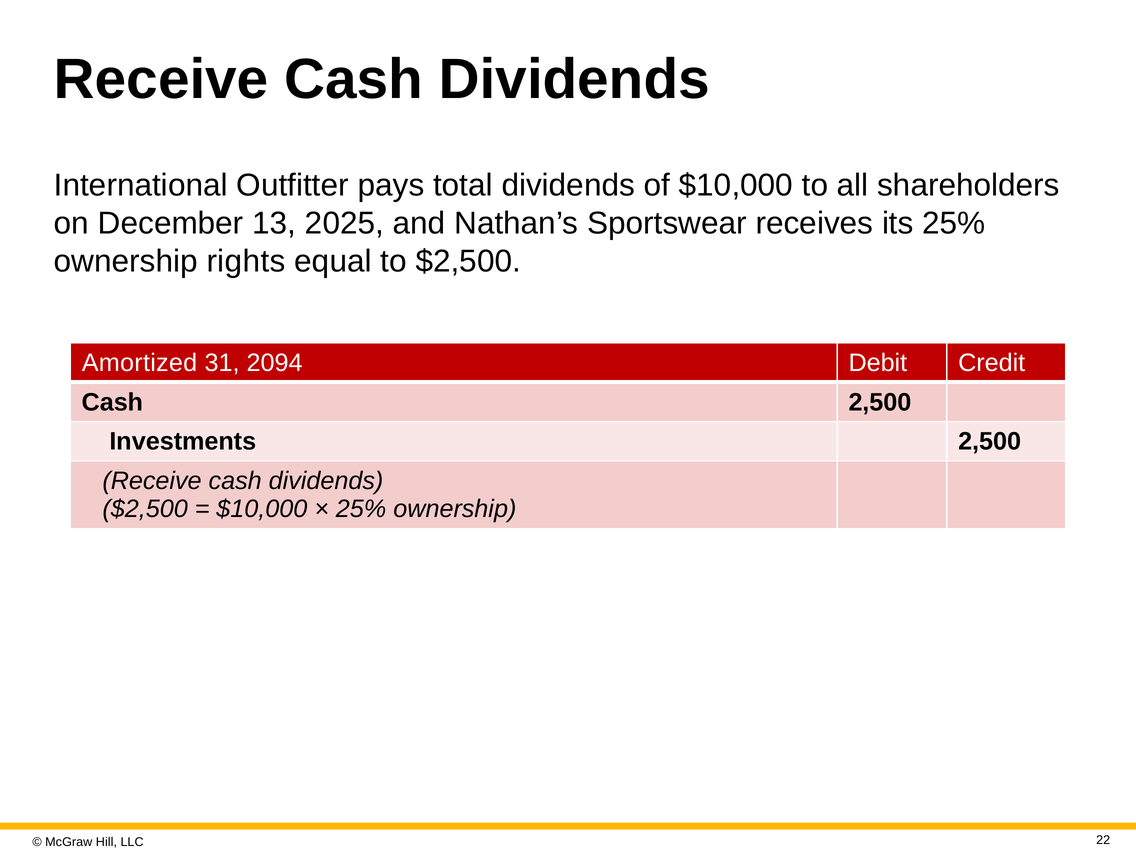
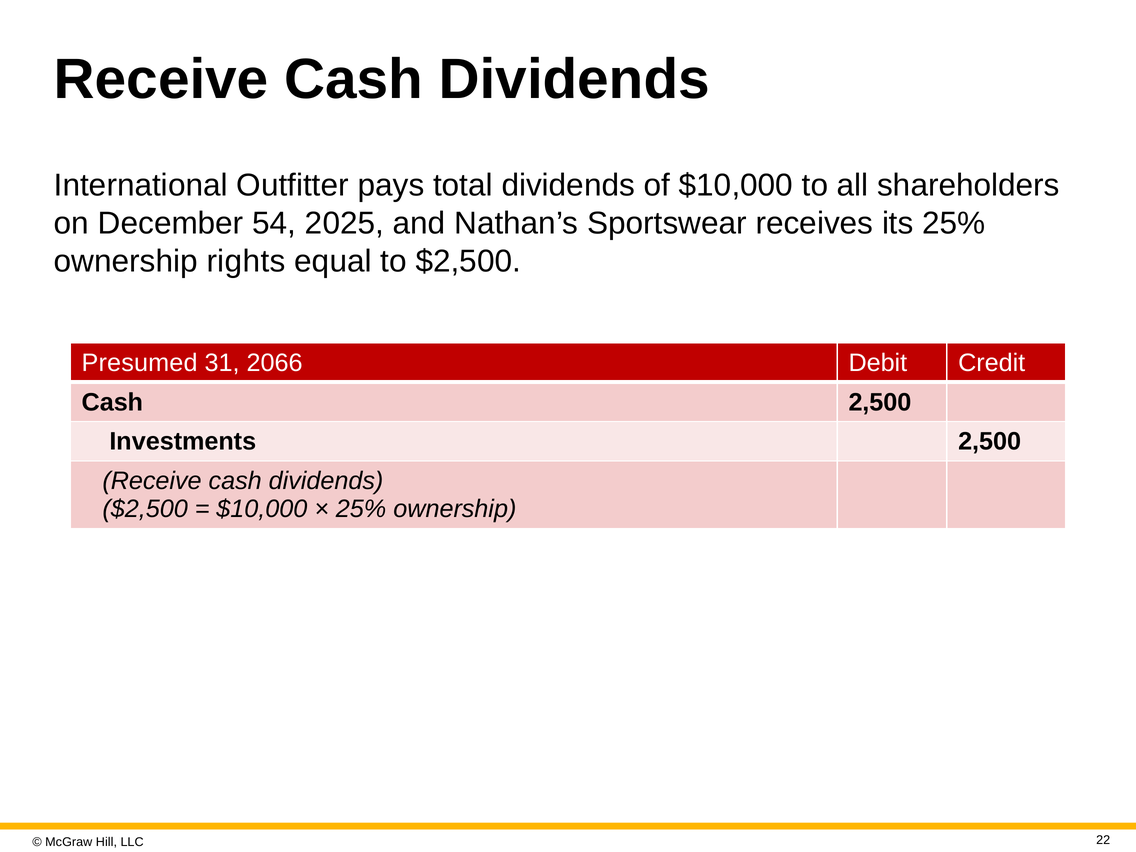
13: 13 -> 54
Amortized: Amortized -> Presumed
2094: 2094 -> 2066
